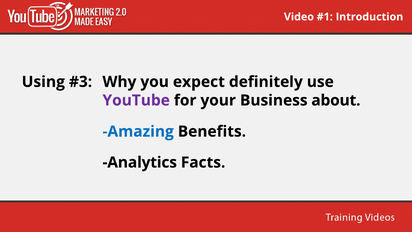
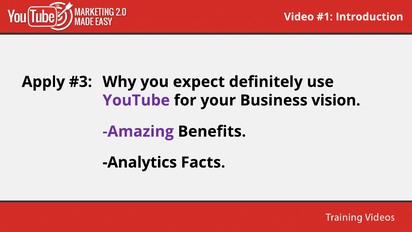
Using: Using -> Apply
about: about -> vision
Amazing colour: blue -> purple
